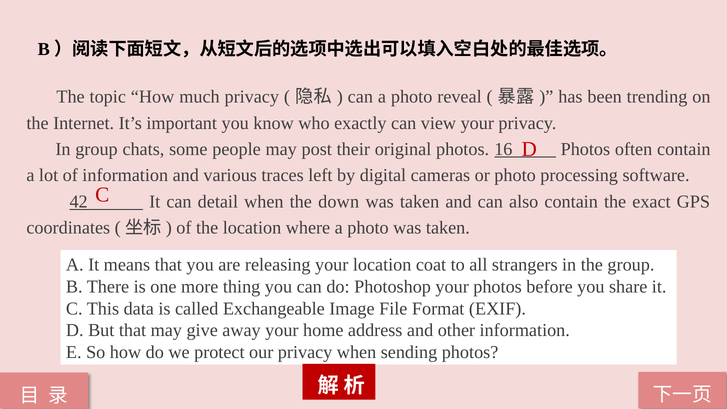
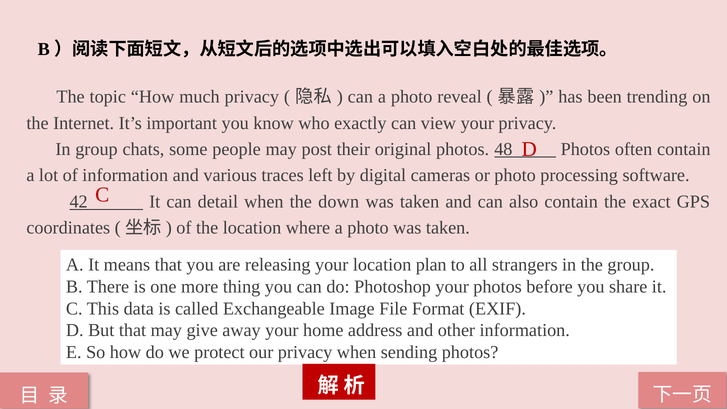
16: 16 -> 48
coat: coat -> plan
